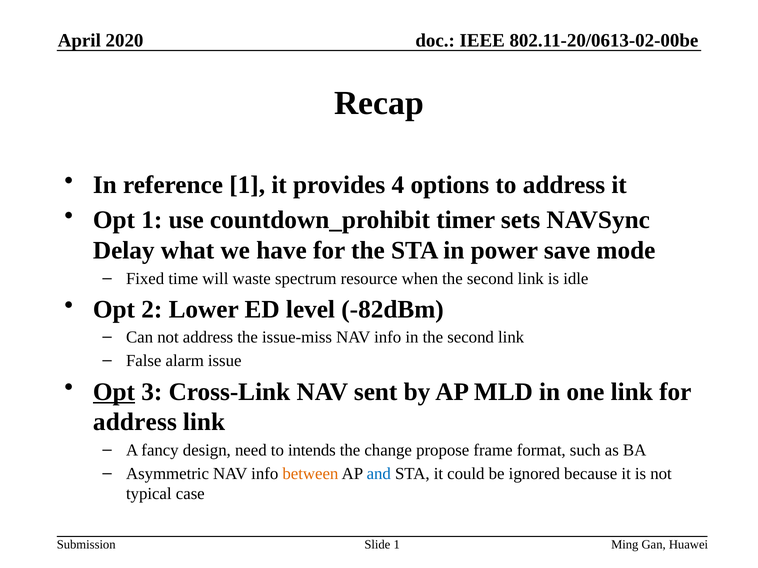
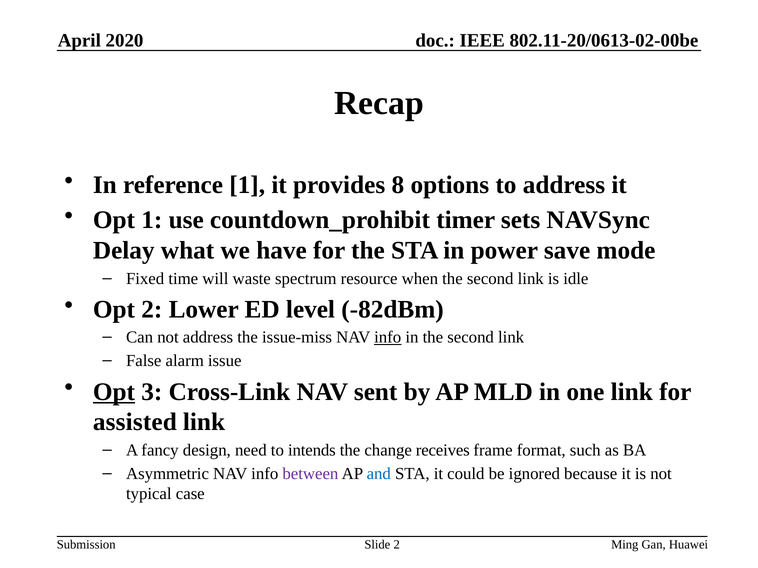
4: 4 -> 8
info at (388, 338) underline: none -> present
address at (135, 422): address -> assisted
propose: propose -> receives
between colour: orange -> purple
Slide 1: 1 -> 2
